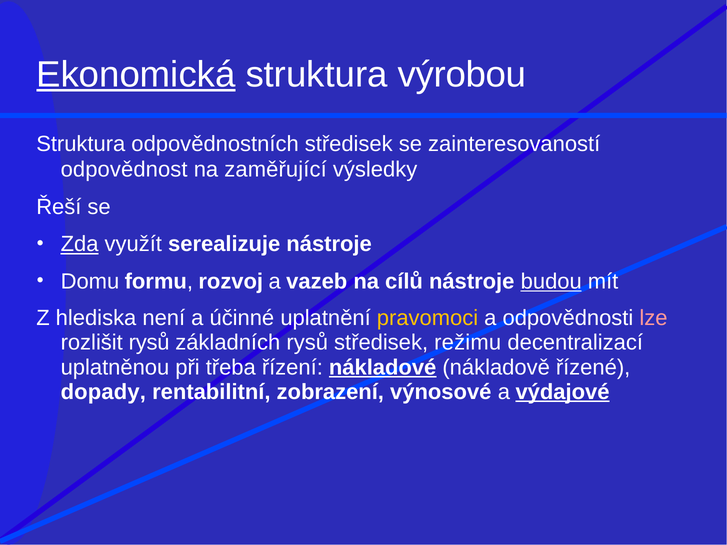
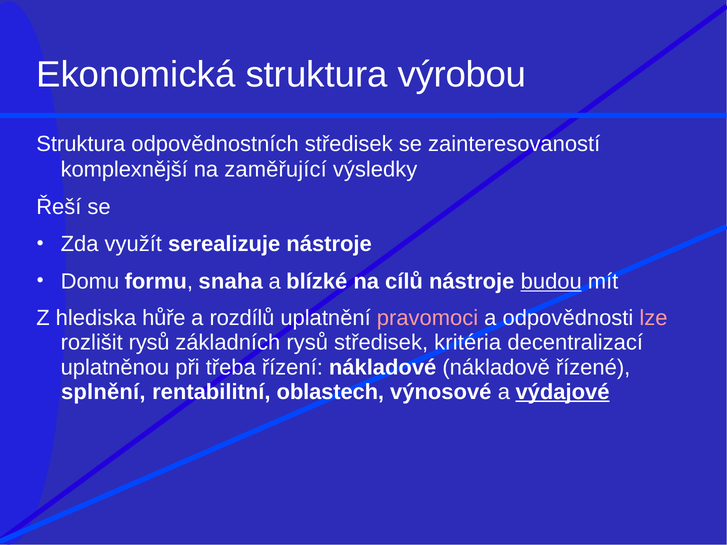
Ekonomická underline: present -> none
odpovědnost: odpovědnost -> komplexnější
Zda underline: present -> none
rozvoj: rozvoj -> snaha
vazeb: vazeb -> blízké
není: není -> hůře
účinné: účinné -> rozdílů
pravomoci colour: yellow -> pink
režimu: režimu -> kritéria
nákladové underline: present -> none
dopady: dopady -> splnění
zobrazení: zobrazení -> oblastech
